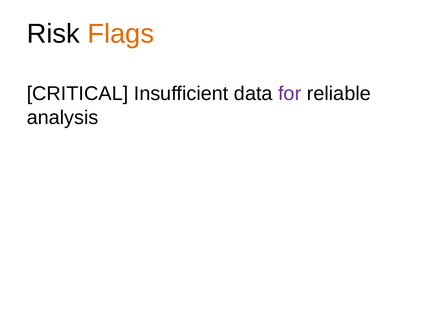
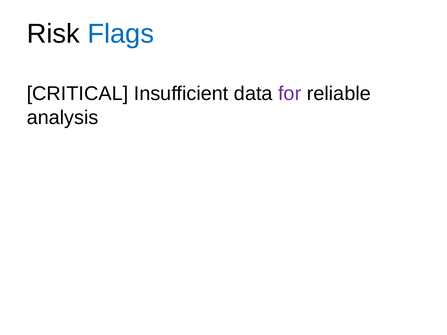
Flags colour: orange -> blue
